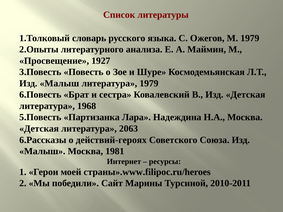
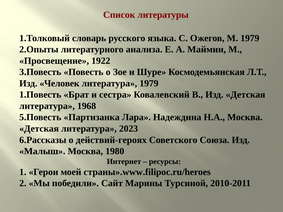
1927: 1927 -> 1922
Малыш at (59, 83): Малыш -> Человек
6.Повесть: 6.Повесть -> 1.Повесть
2063: 2063 -> 2023
1981: 1981 -> 1980
